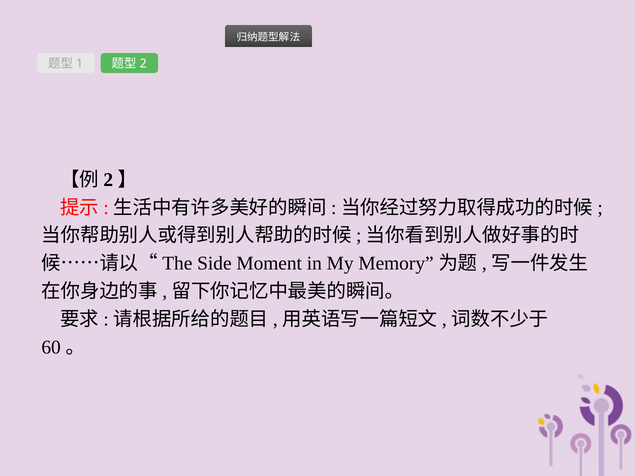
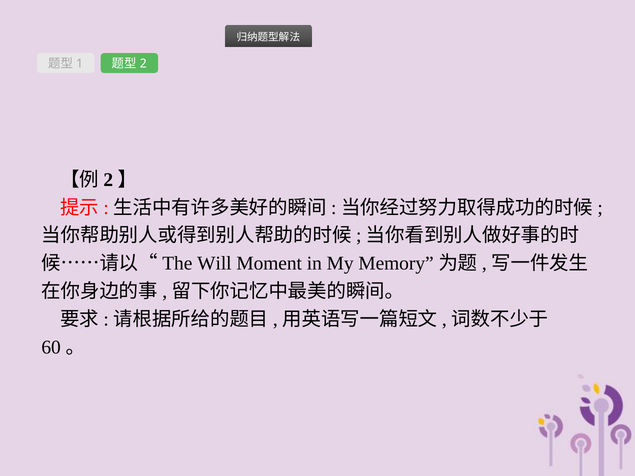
Side: Side -> Will
